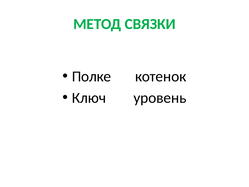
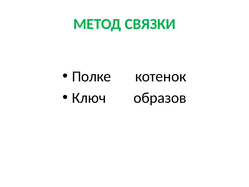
уровень: уровень -> образов
